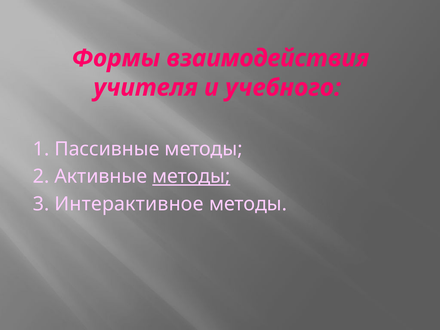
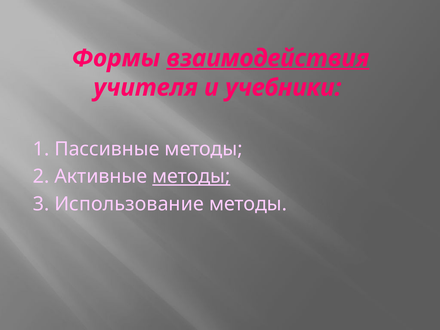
взаимодействия underline: none -> present
учебного: учебного -> учебники
Интерактивное: Интерактивное -> Использование
